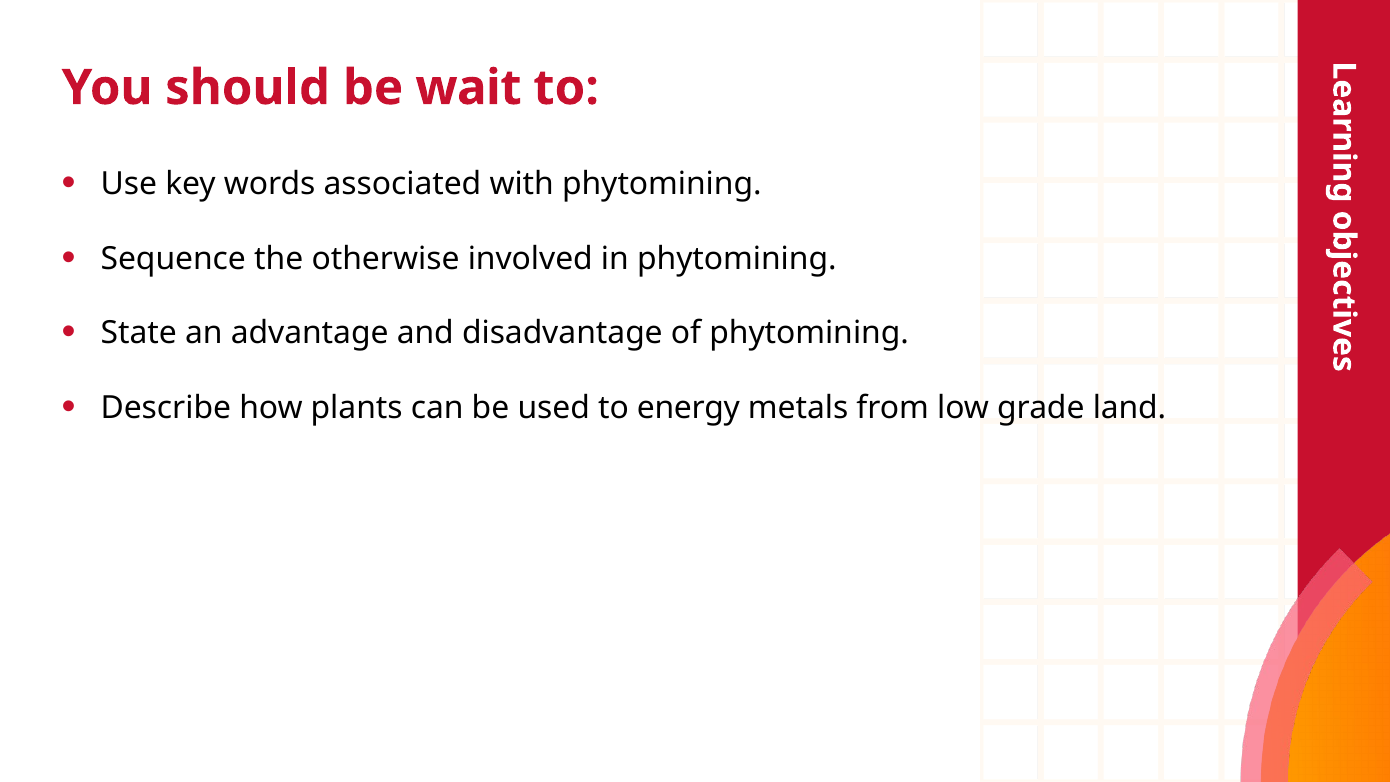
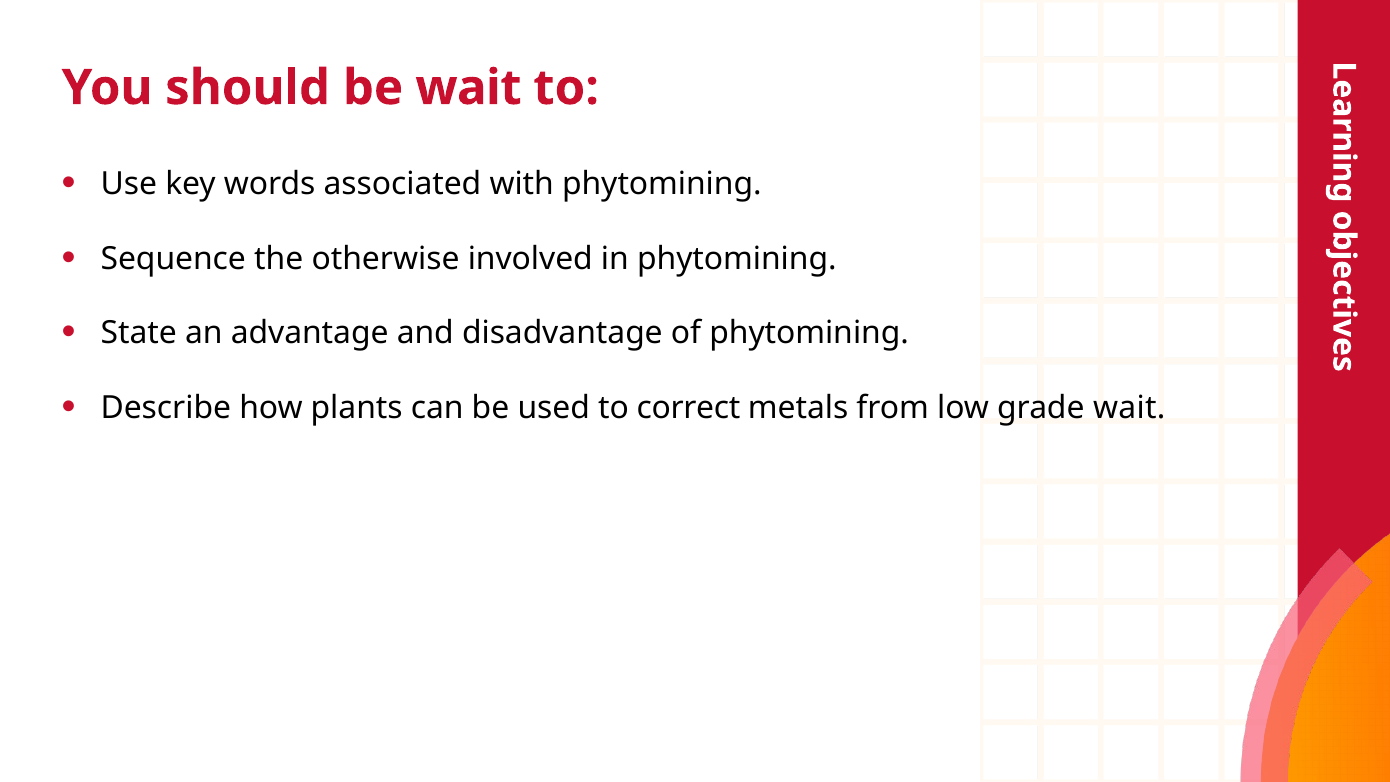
energy: energy -> correct
grade land: land -> wait
